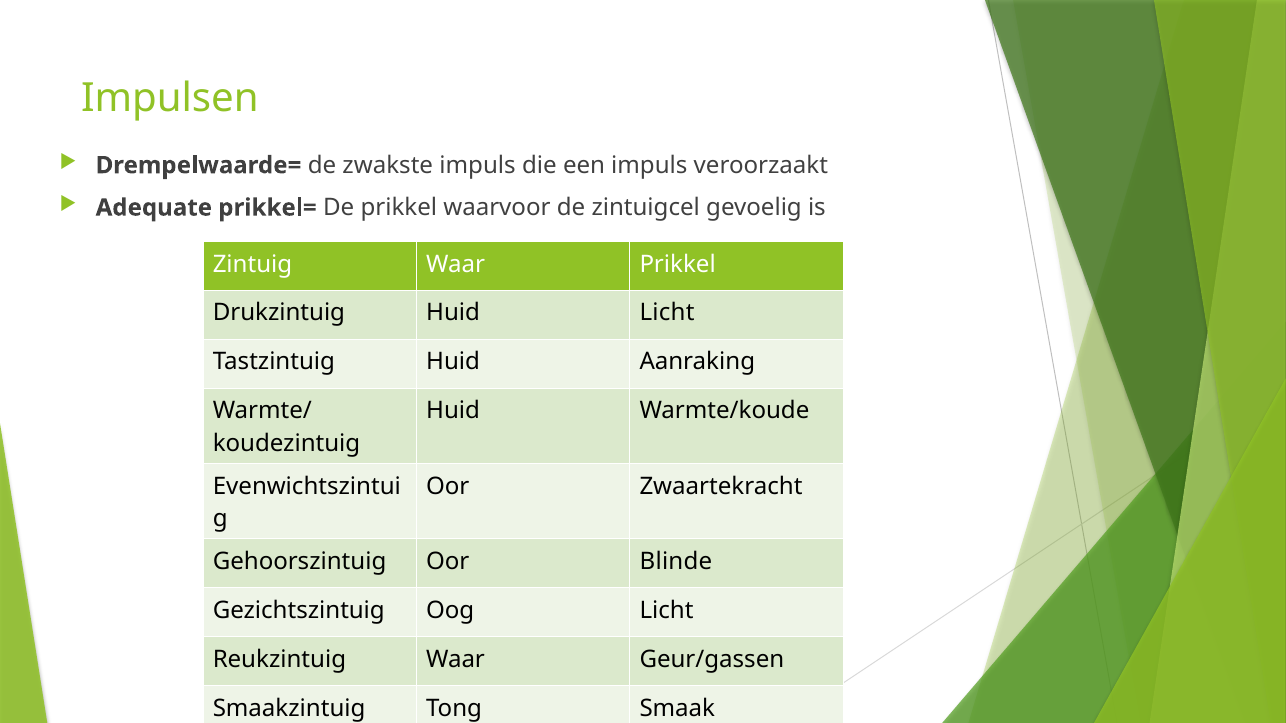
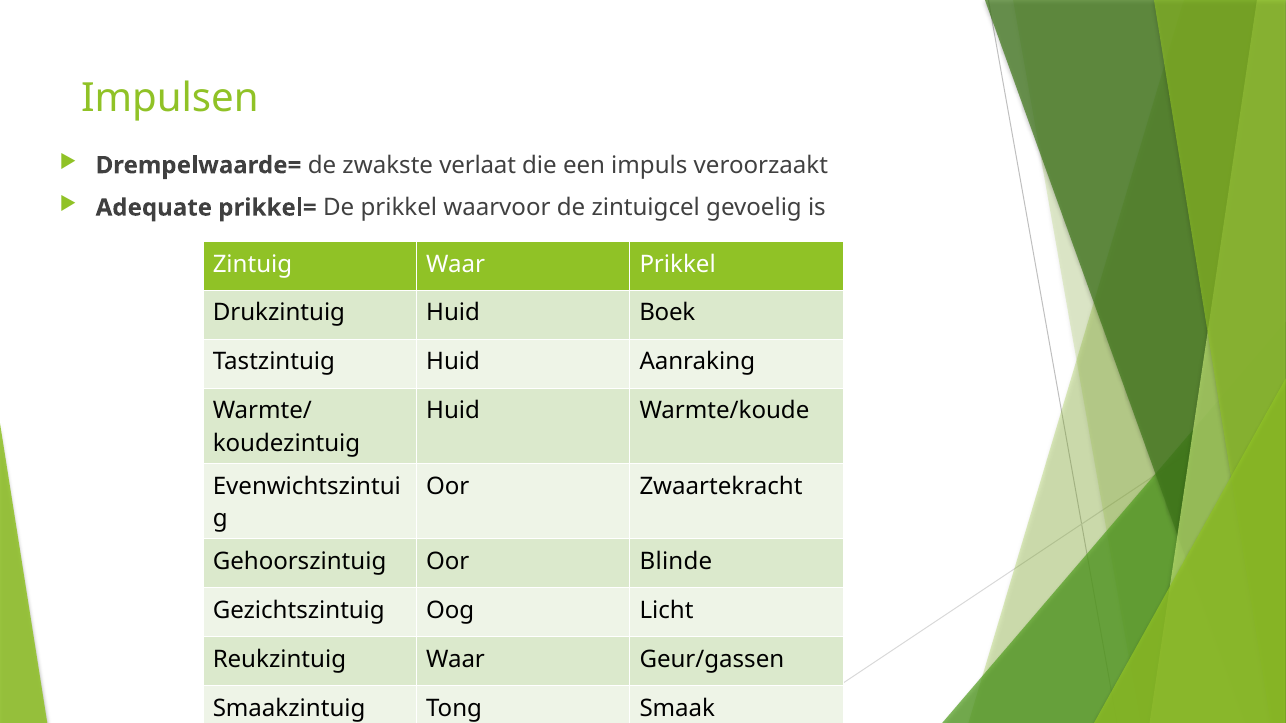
zwakste impuls: impuls -> verlaat
Huid Licht: Licht -> Boek
